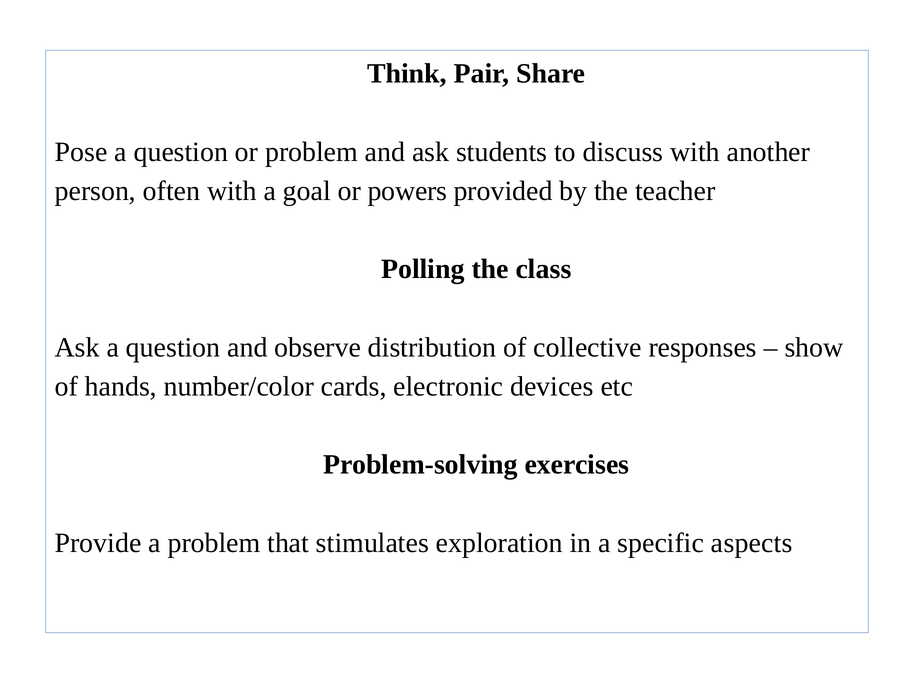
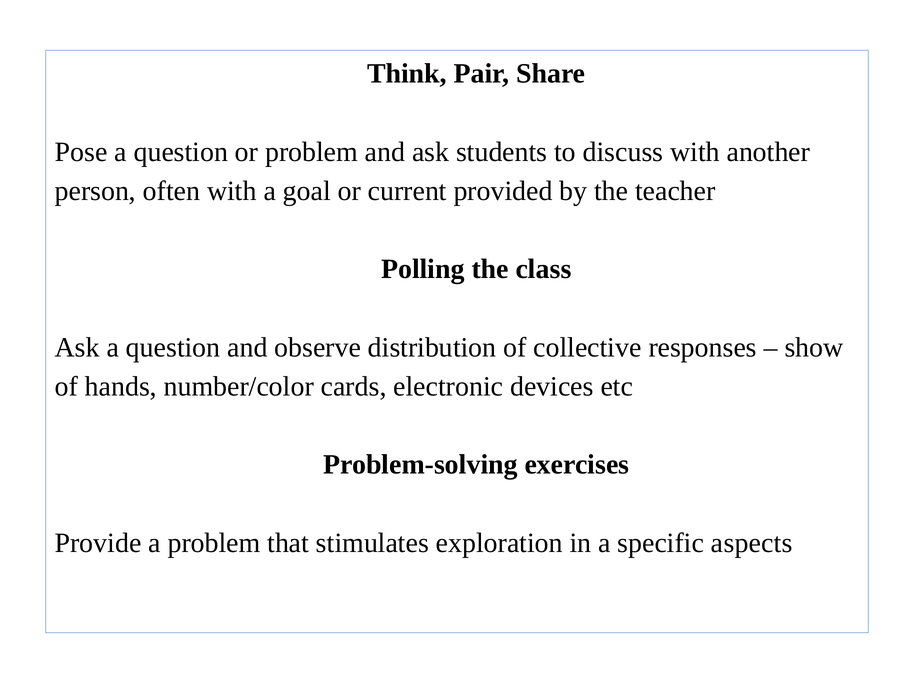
powers: powers -> current
